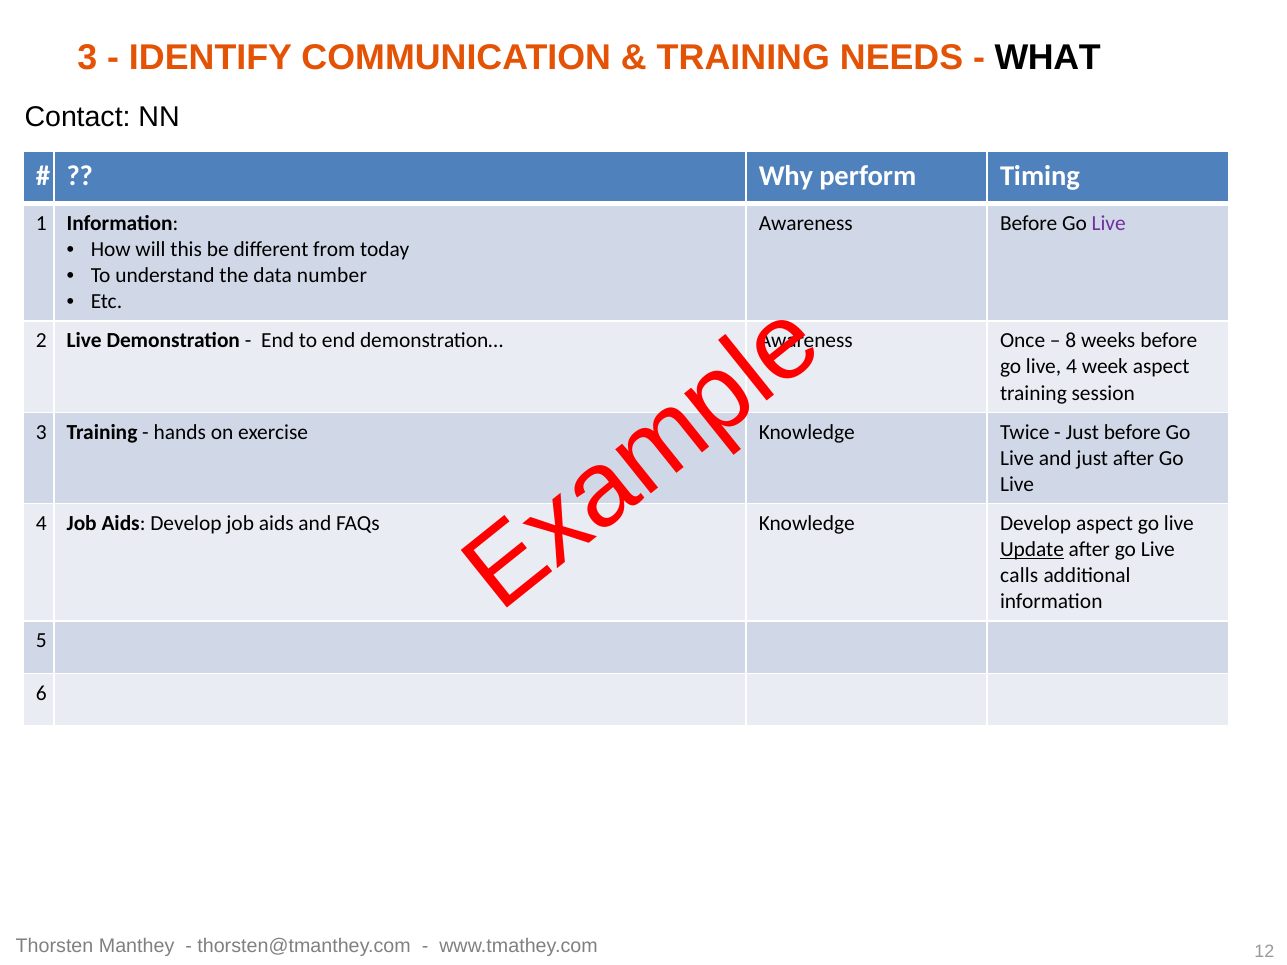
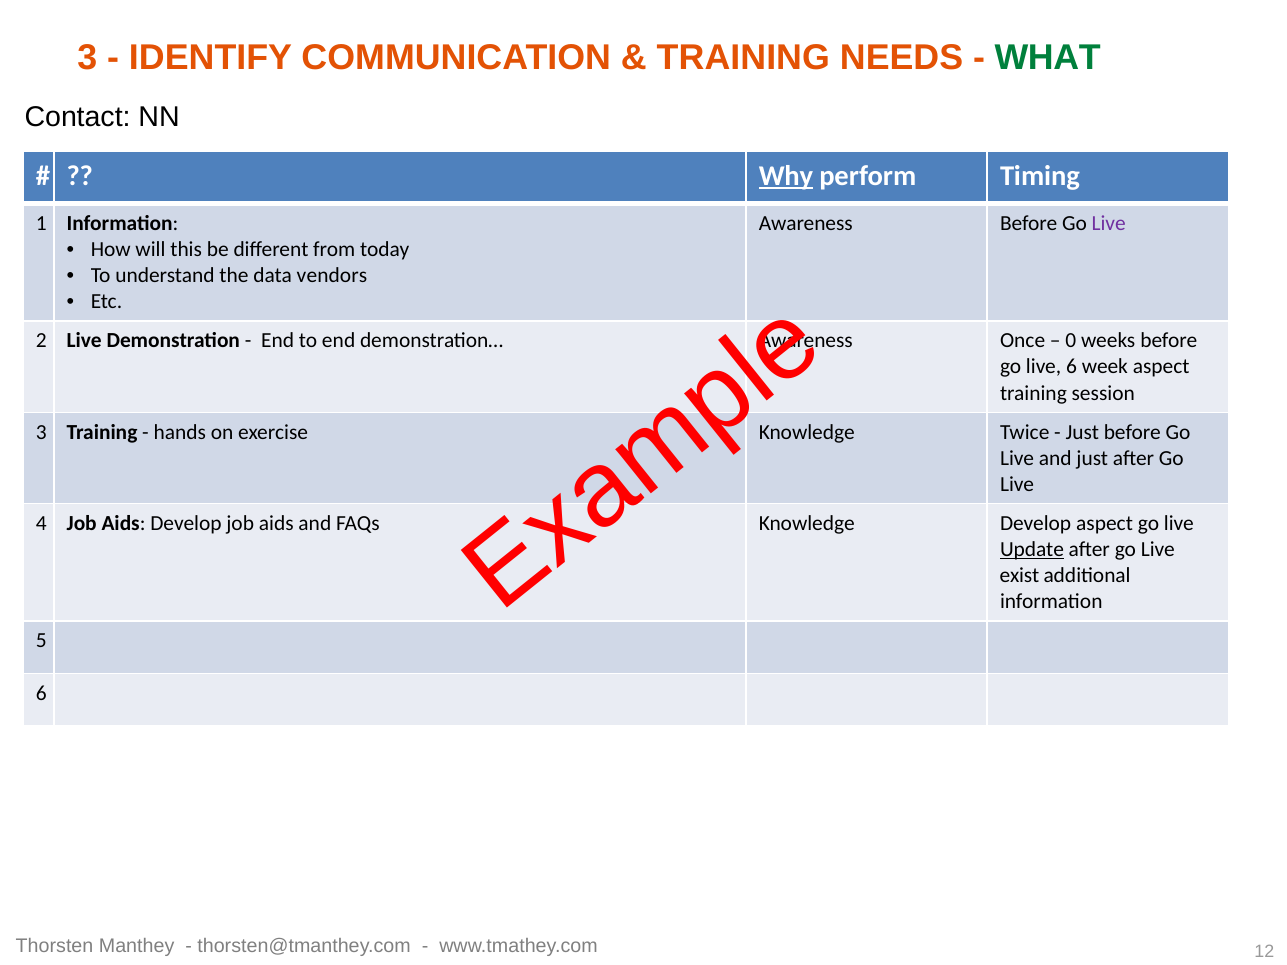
WHAT colour: black -> green
Why underline: none -> present
number: number -> vendors
8: 8 -> 0
4 at (1072, 367): 4 -> 6
calls: calls -> exist
